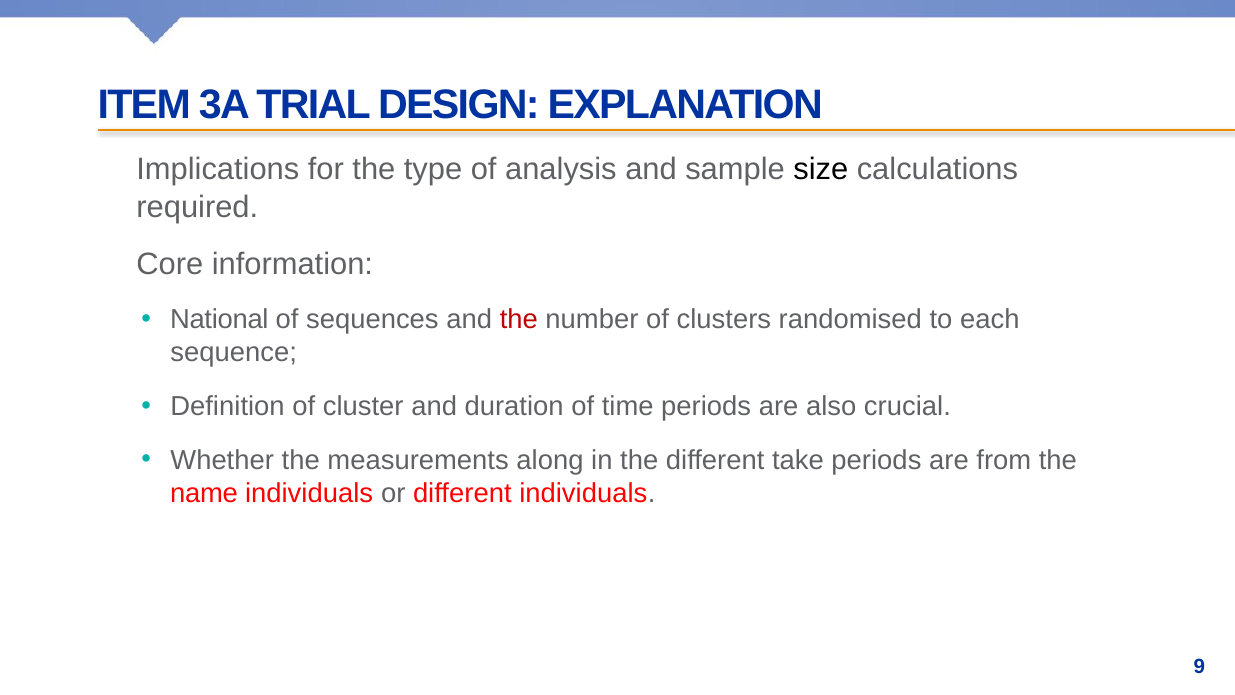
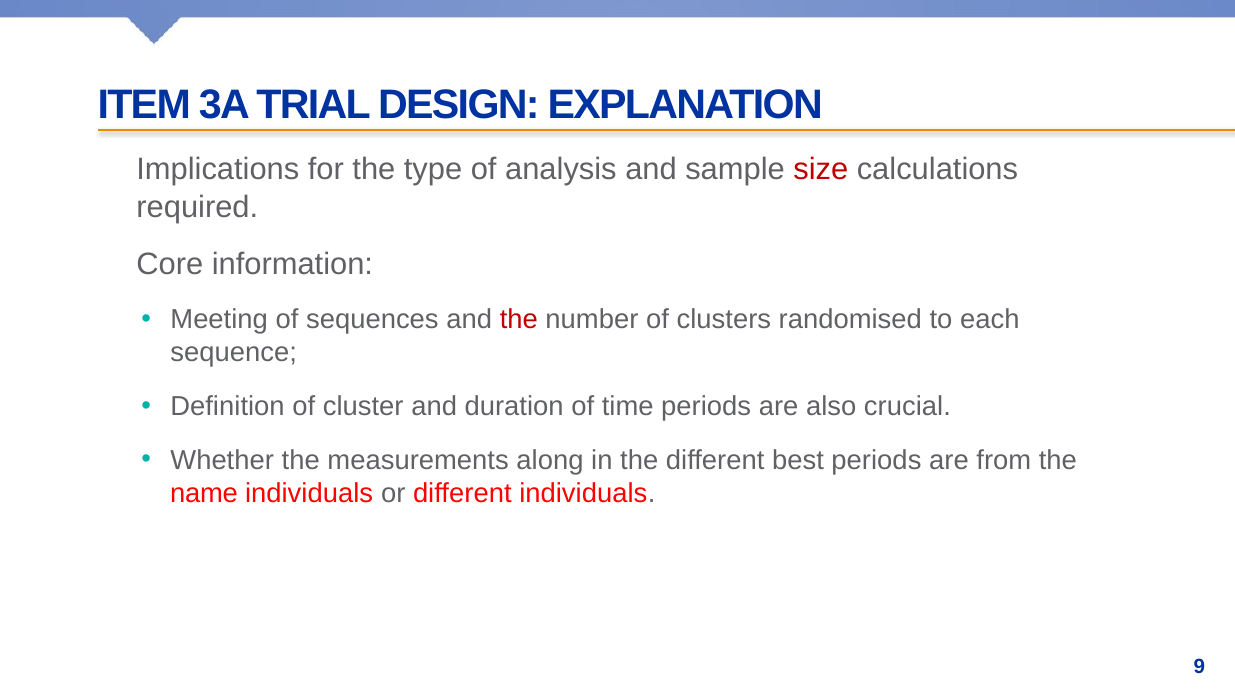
size colour: black -> red
National: National -> Meeting
take: take -> best
